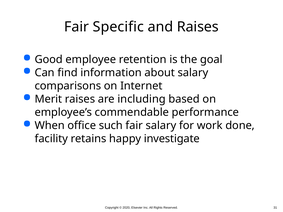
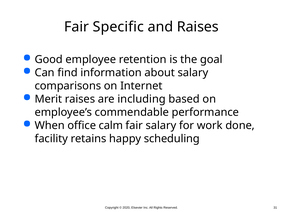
such: such -> calm
investigate: investigate -> scheduling
